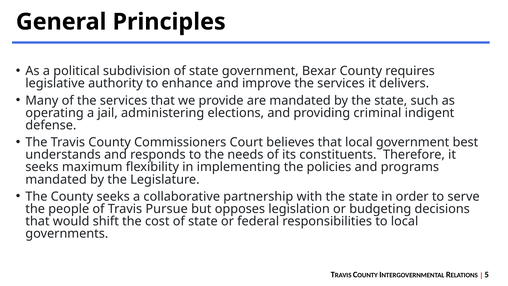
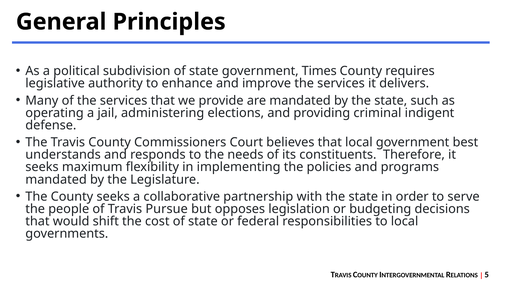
Bexar: Bexar -> Times
